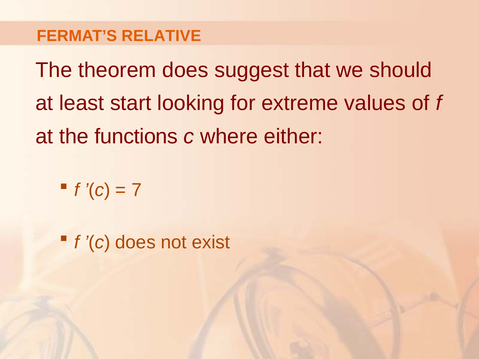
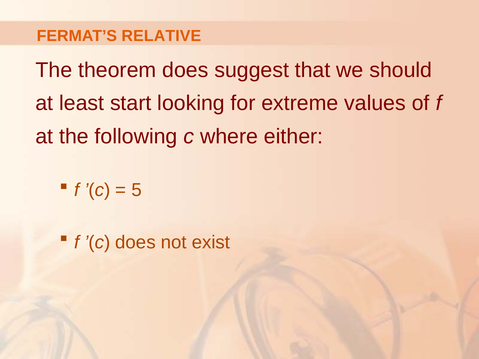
functions: functions -> following
7: 7 -> 5
